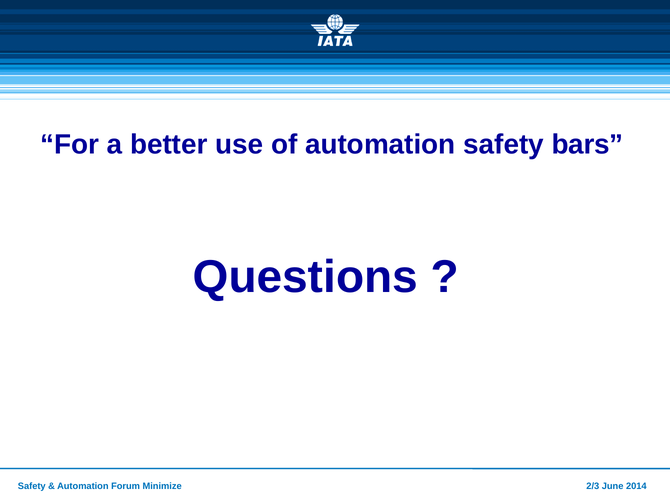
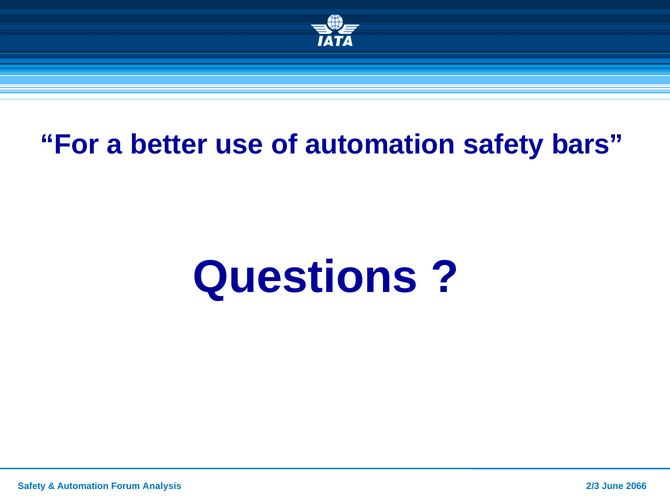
Minimize: Minimize -> Analysis
2014: 2014 -> 2066
